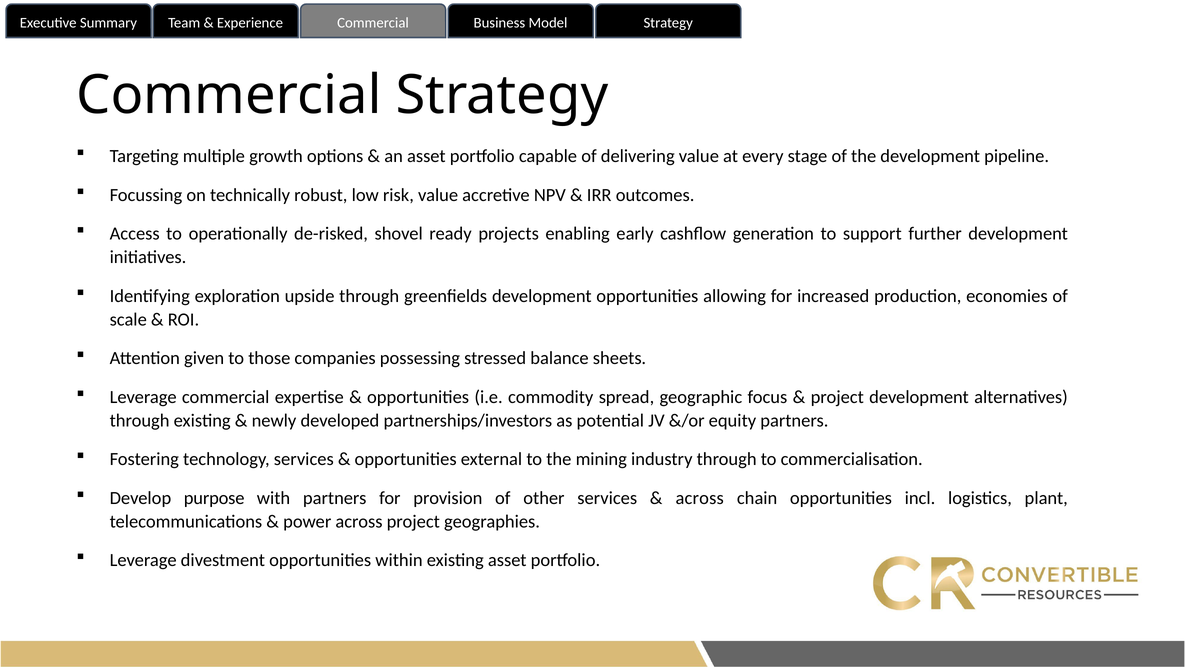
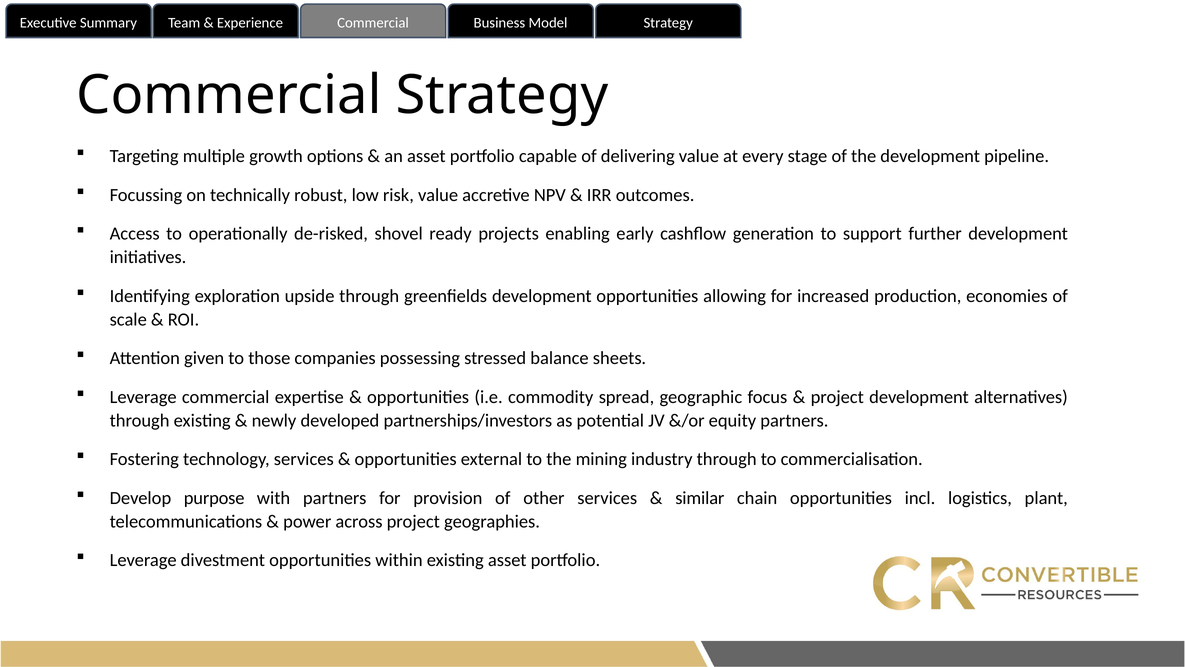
across at (700, 498): across -> similar
